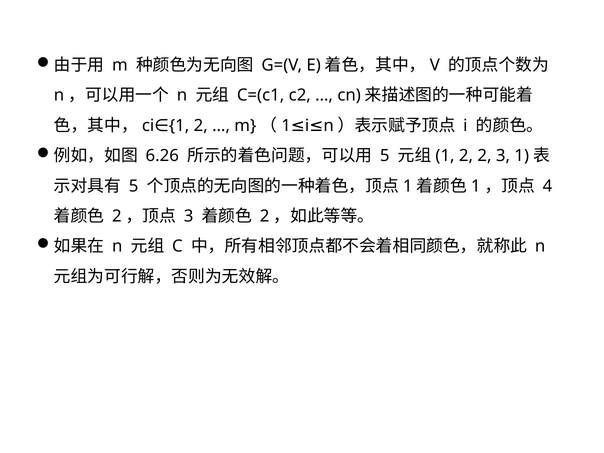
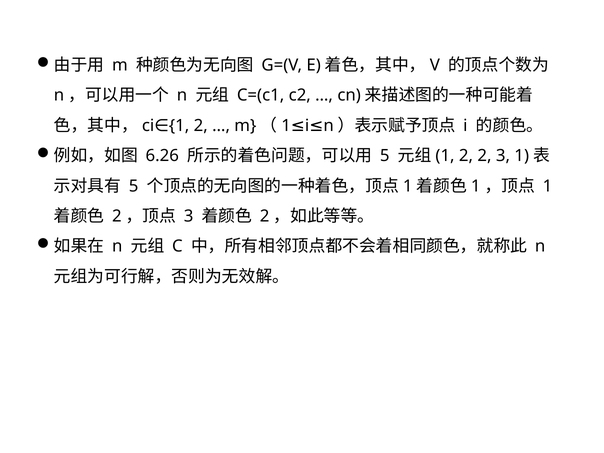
4 at (548, 186): 4 -> 1
